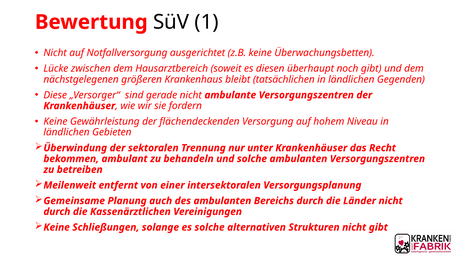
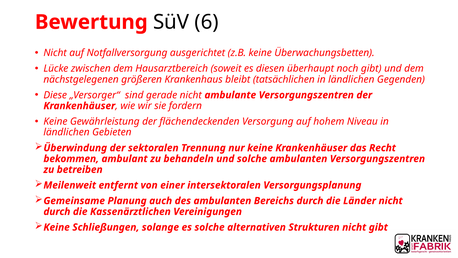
1: 1 -> 6
nur unter: unter -> keine
